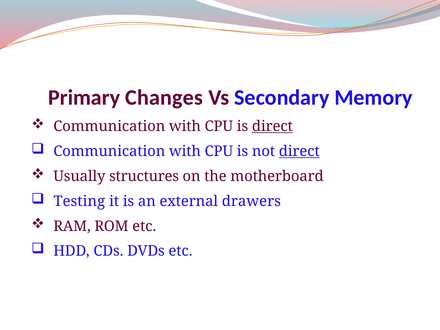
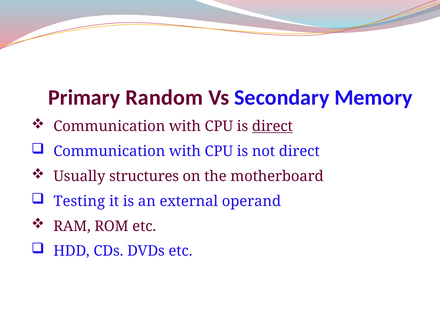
Changes: Changes -> Random
direct at (299, 151) underline: present -> none
drawers: drawers -> operand
